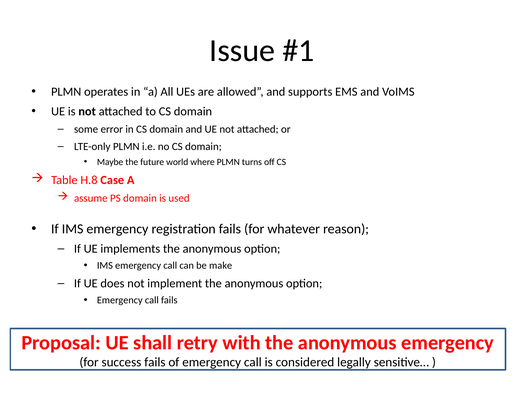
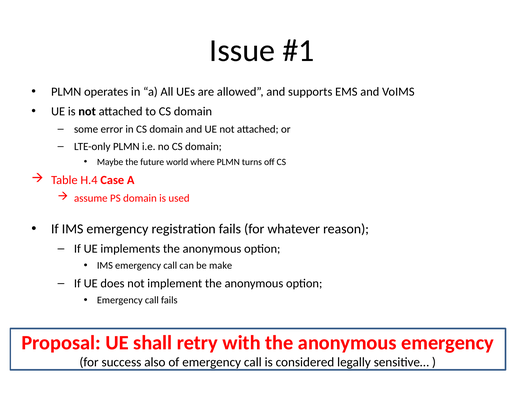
H.8: H.8 -> H.4
success fails: fails -> also
